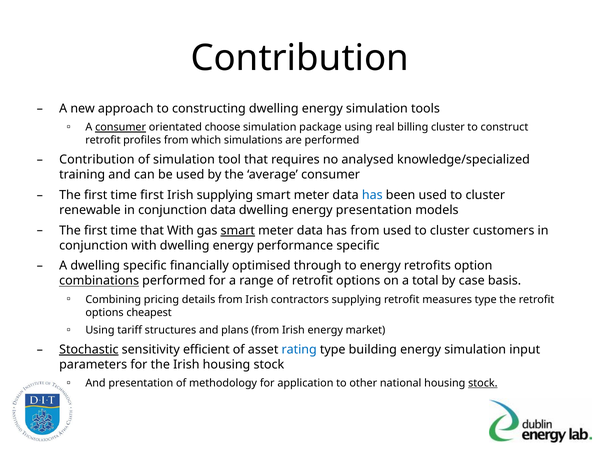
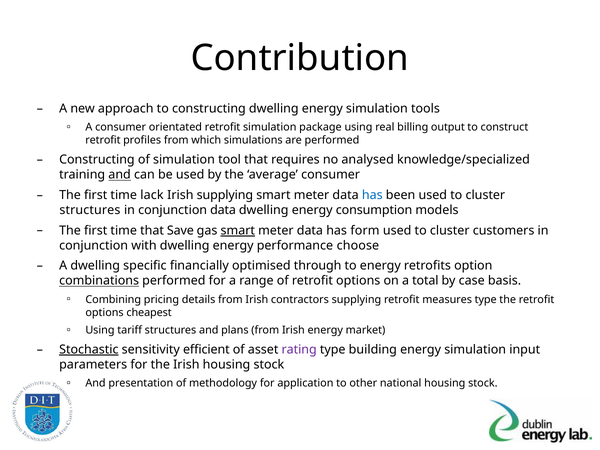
consumer at (121, 127) underline: present -> none
orientated choose: choose -> retrofit
billing cluster: cluster -> output
Contribution at (97, 160): Contribution -> Constructing
and at (120, 175) underline: none -> present
time first: first -> lack
renewable at (90, 210): renewable -> structures
energy presentation: presentation -> consumption
that With: With -> Save
has from: from -> form
performance specific: specific -> choose
rating colour: blue -> purple
stock at (483, 383) underline: present -> none
